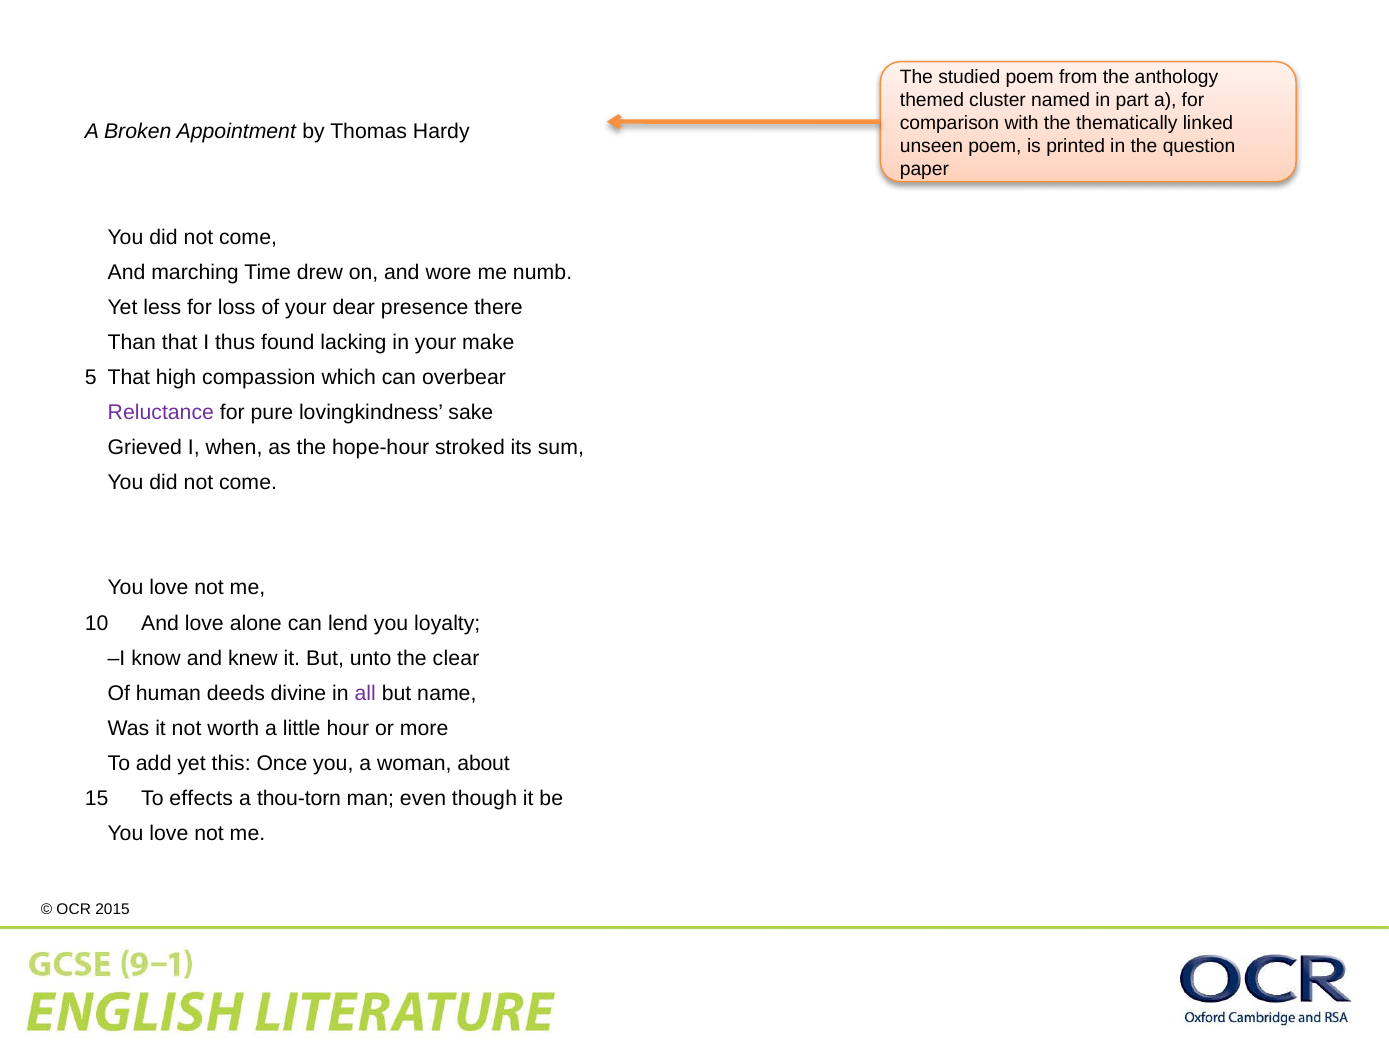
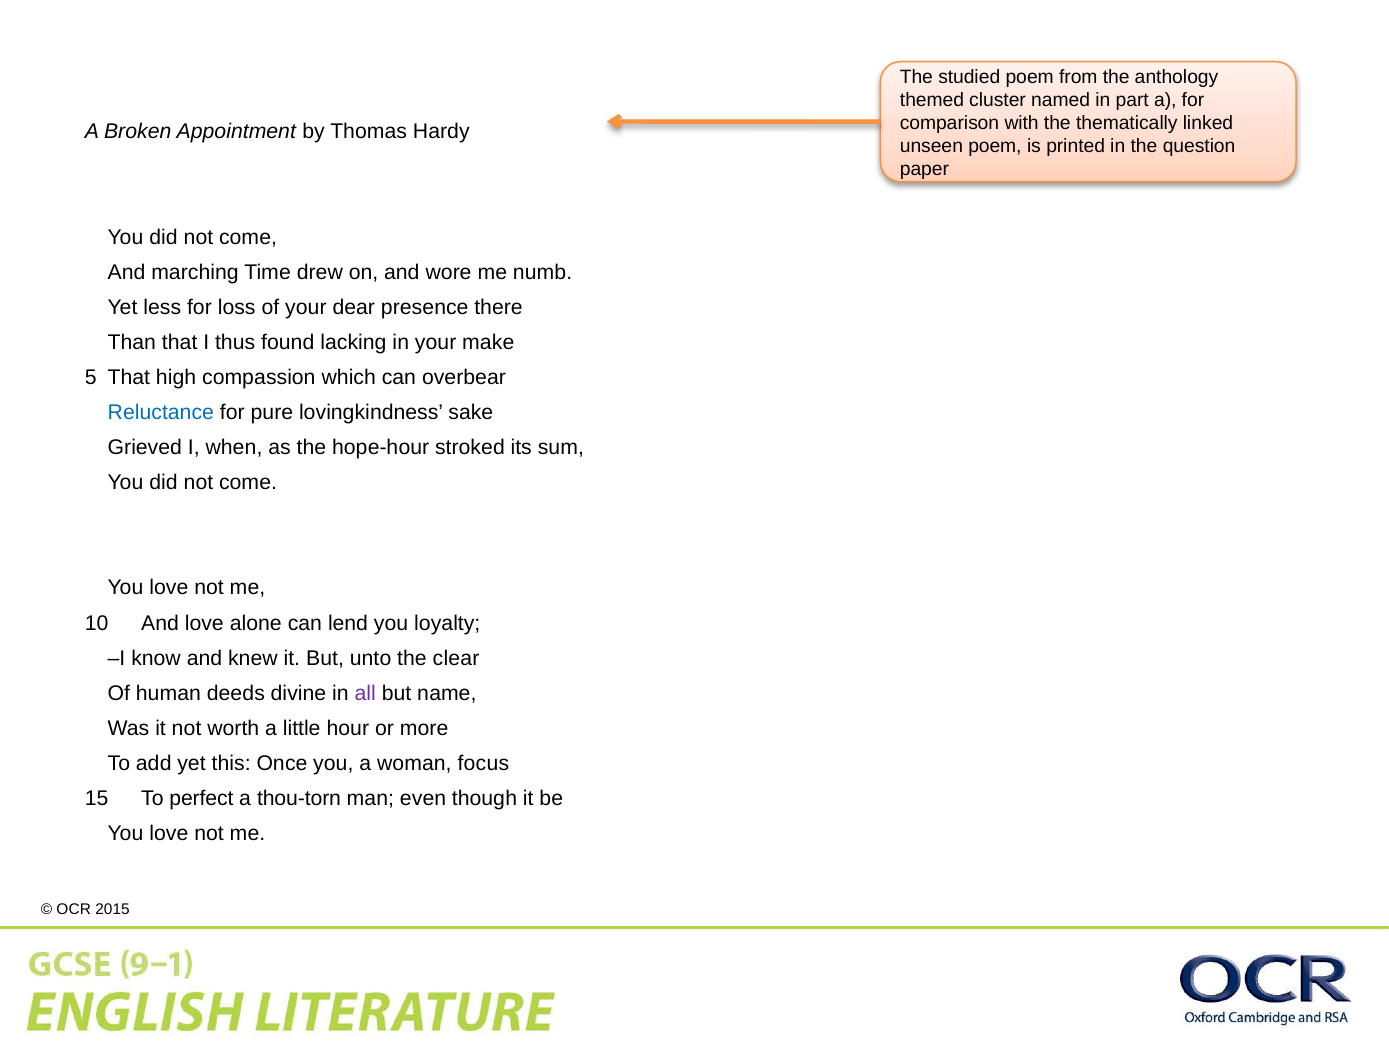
Reluctance colour: purple -> blue
about: about -> focus
effects: effects -> perfect
